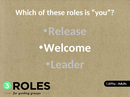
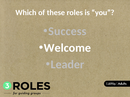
Release: Release -> Success
